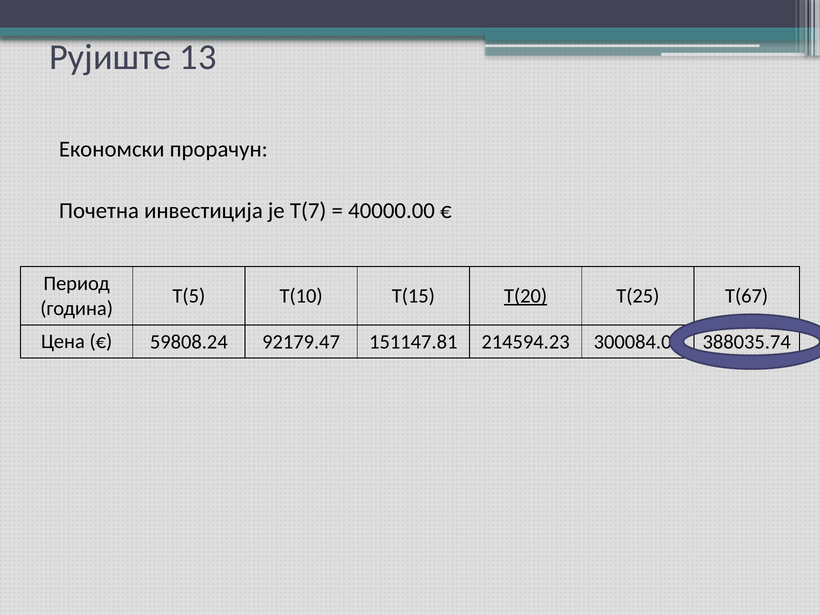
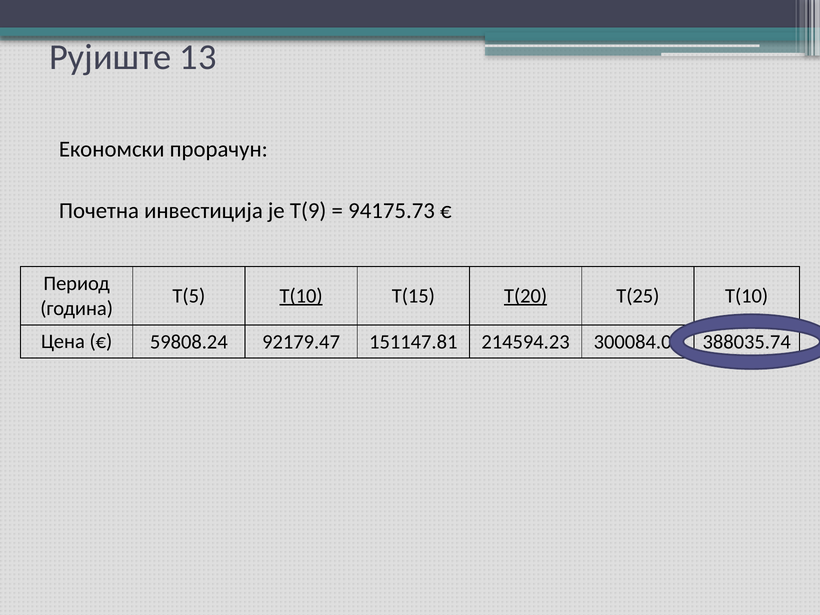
Т(7: Т(7 -> Т(9
40000.00: 40000.00 -> 94175.73
Т(10 at (301, 296) underline: none -> present
Т(25 Т(67: Т(67 -> Т(10
